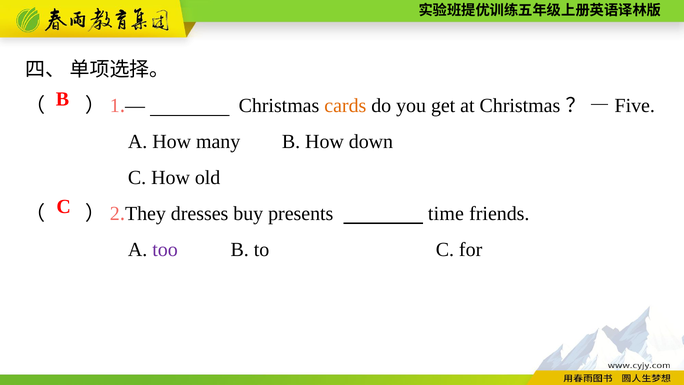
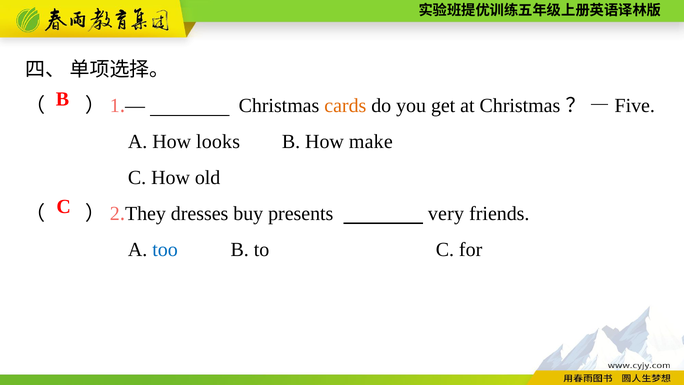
many: many -> looks
down: down -> make
time: time -> very
too colour: purple -> blue
